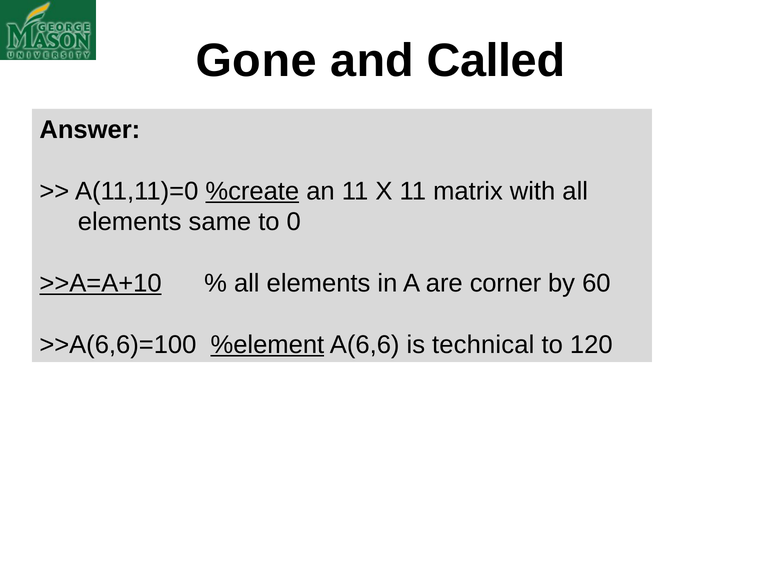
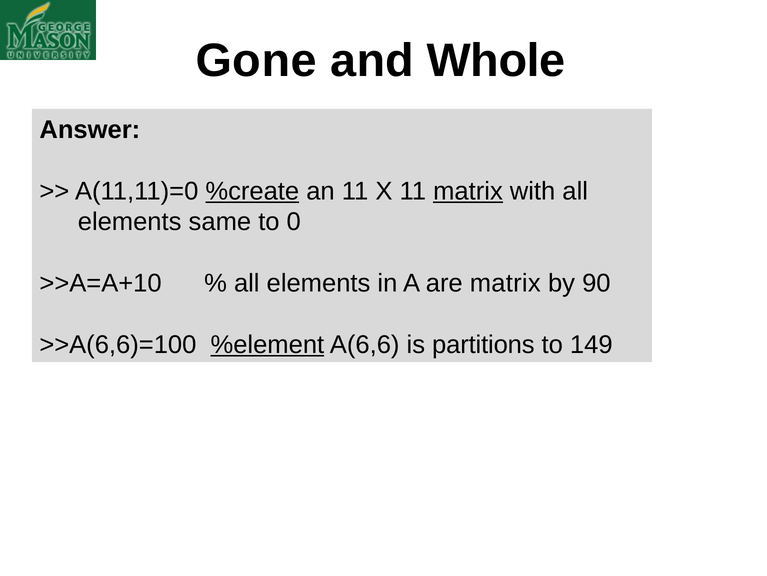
Called: Called -> Whole
matrix at (468, 191) underline: none -> present
>>A=A+10 underline: present -> none
are corner: corner -> matrix
60: 60 -> 90
technical: technical -> partitions
120: 120 -> 149
